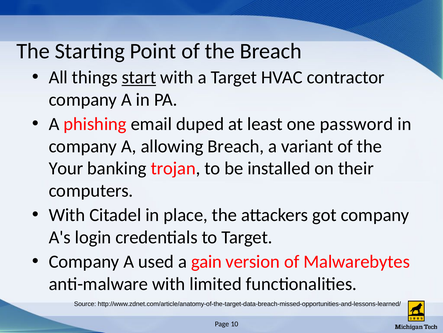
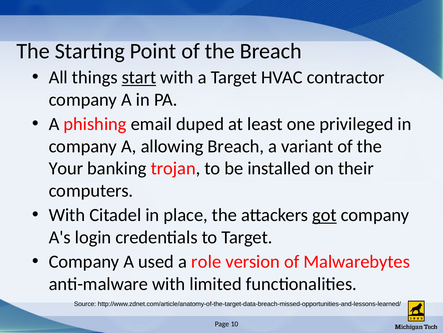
password: password -> privileged
got underline: none -> present
gain: gain -> role
